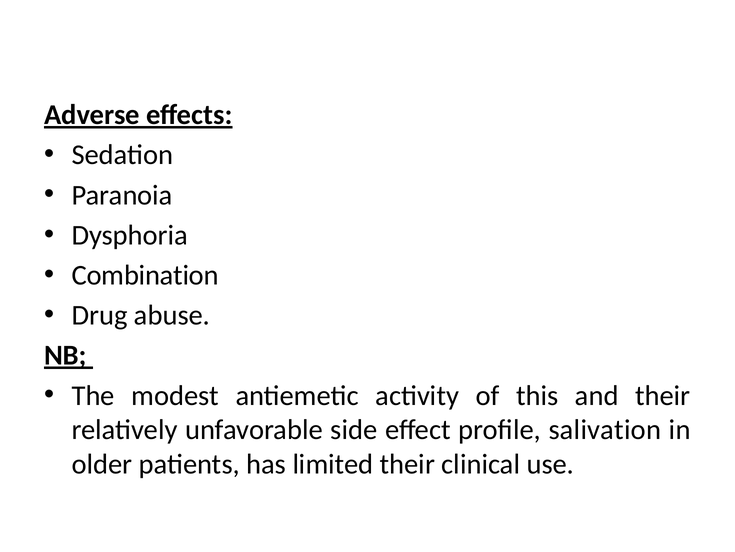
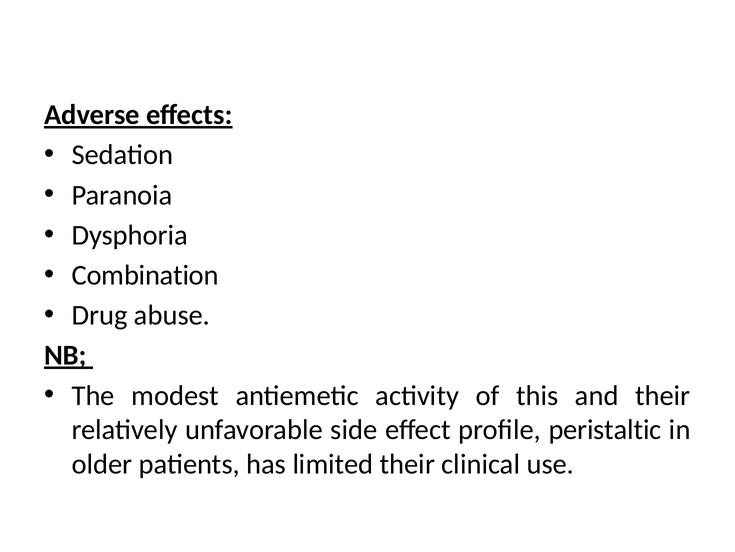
salivation: salivation -> peristaltic
